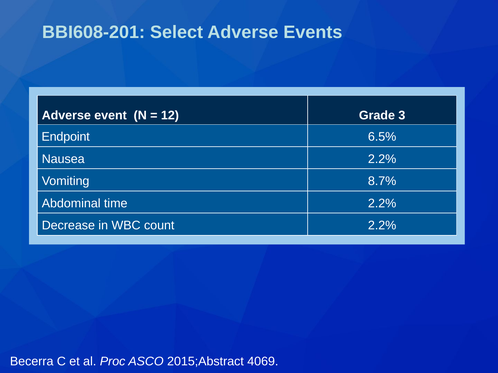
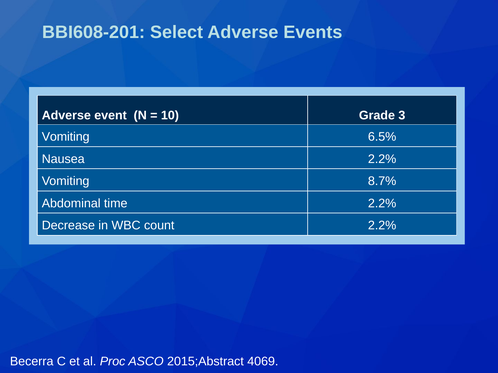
12: 12 -> 10
Endpoint at (66, 137): Endpoint -> Vomiting
